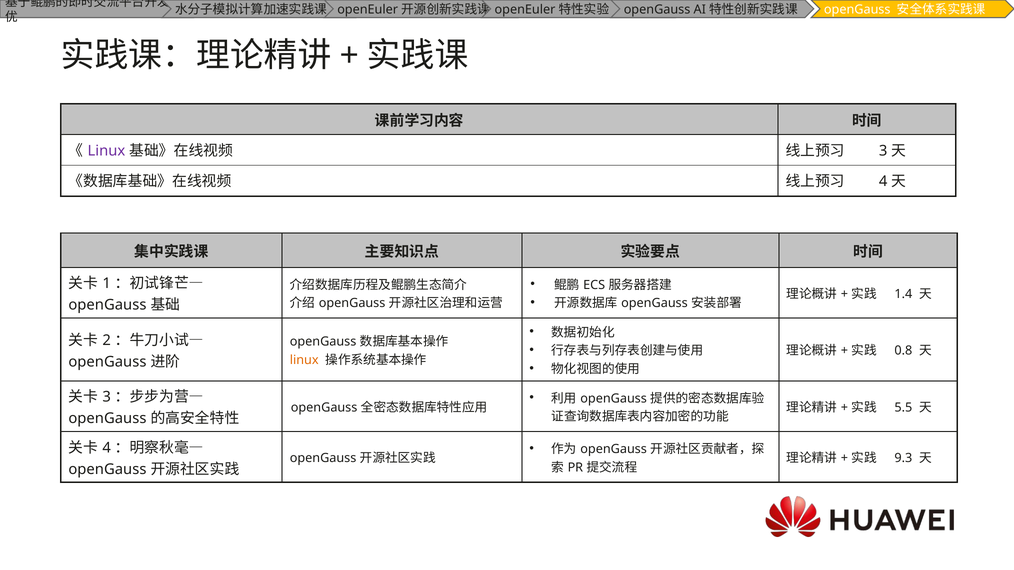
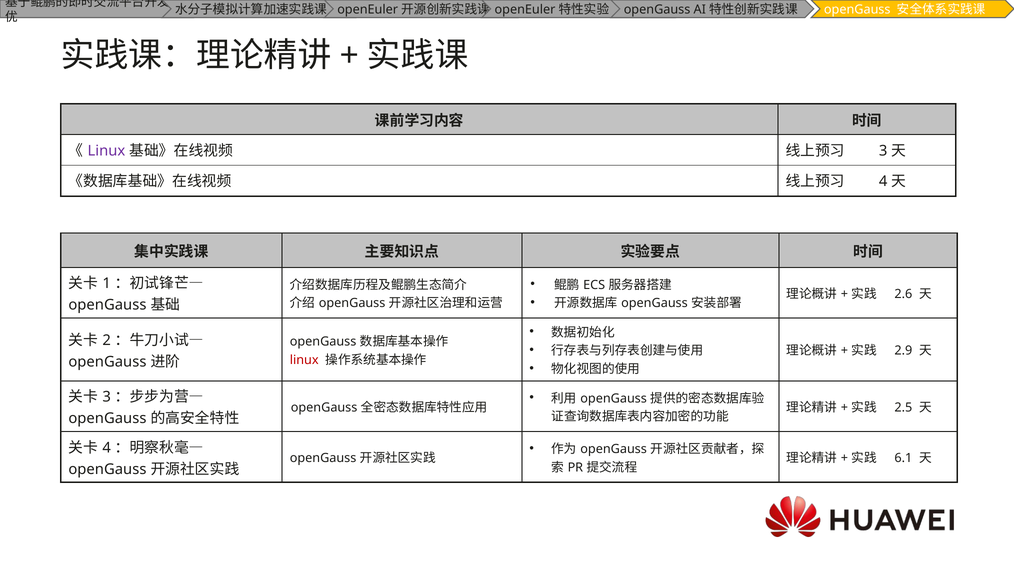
1.4: 1.4 -> 2.6
0.8: 0.8 -> 2.9
linux at (304, 360) colour: orange -> red
5.5: 5.5 -> 2.5
9.3: 9.3 -> 6.1
